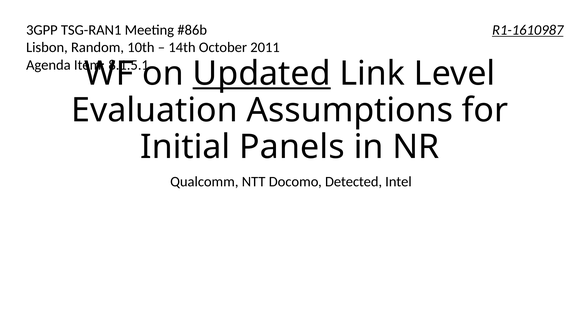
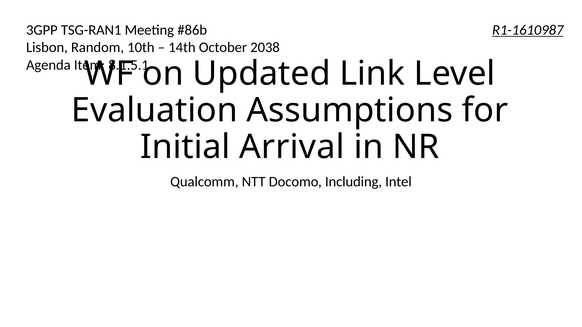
2011: 2011 -> 2038
Updated underline: present -> none
Panels: Panels -> Arrival
Detected: Detected -> Including
